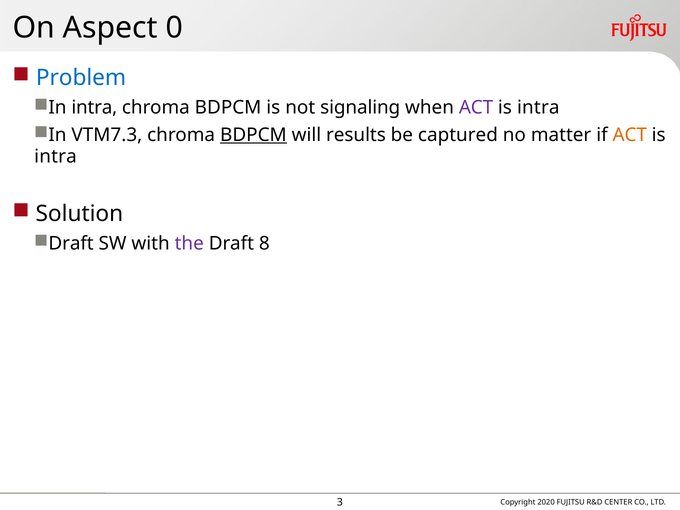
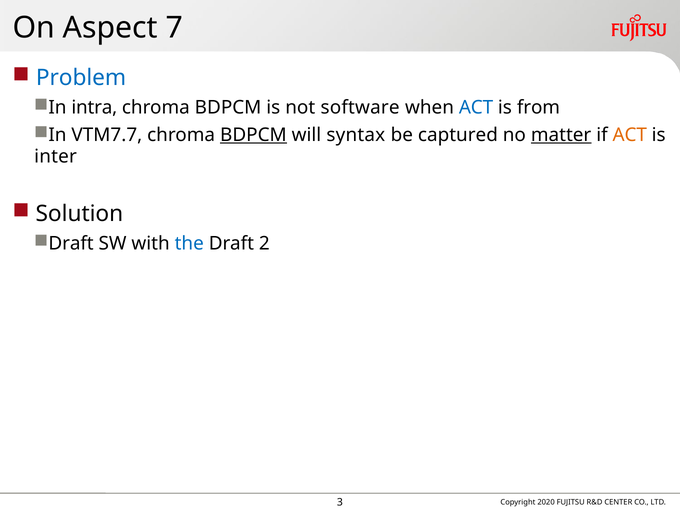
0: 0 -> 7
signaling: signaling -> software
ACT at (476, 108) colour: purple -> blue
intra at (538, 108): intra -> from
VTM7.3: VTM7.3 -> VTM7.7
results: results -> syntax
matter underline: none -> present
intra at (56, 156): intra -> inter
the colour: purple -> blue
8: 8 -> 2
